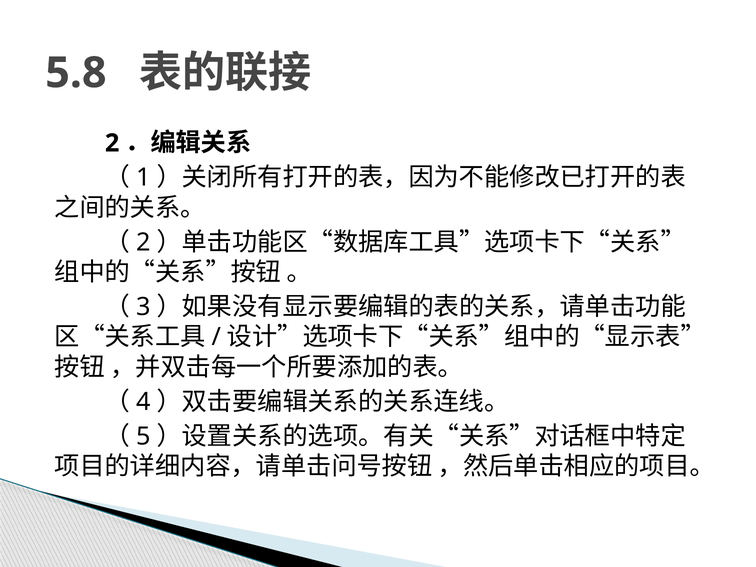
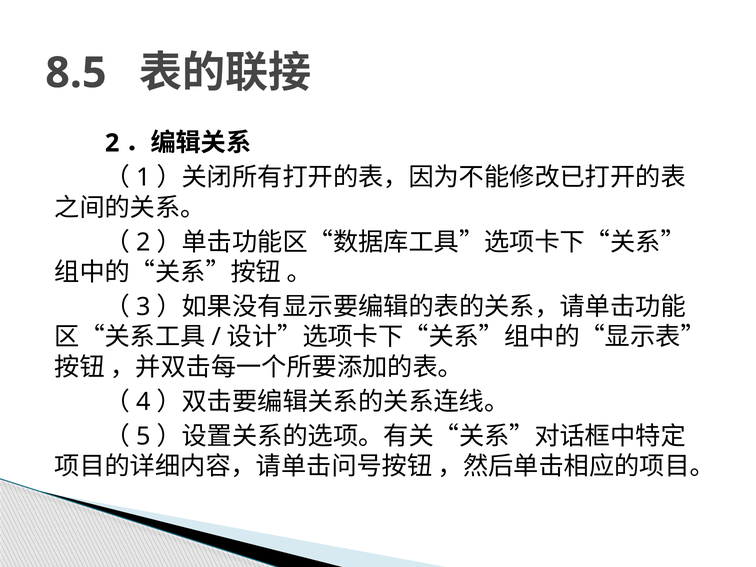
5.8: 5.8 -> 8.5
